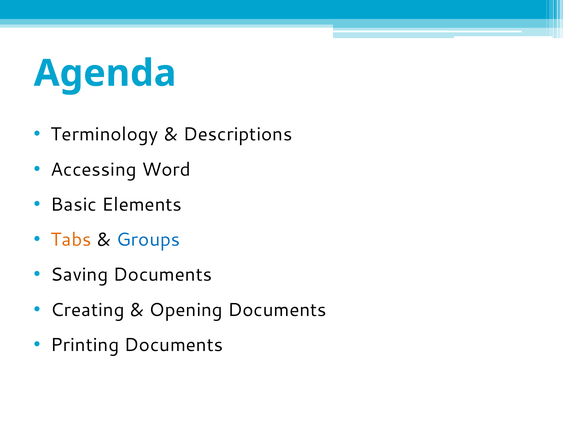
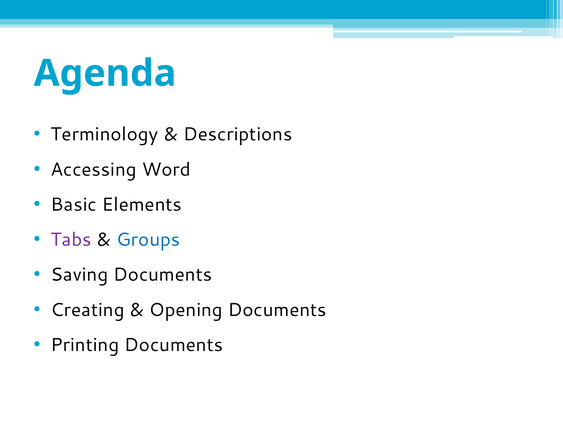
Tabs colour: orange -> purple
